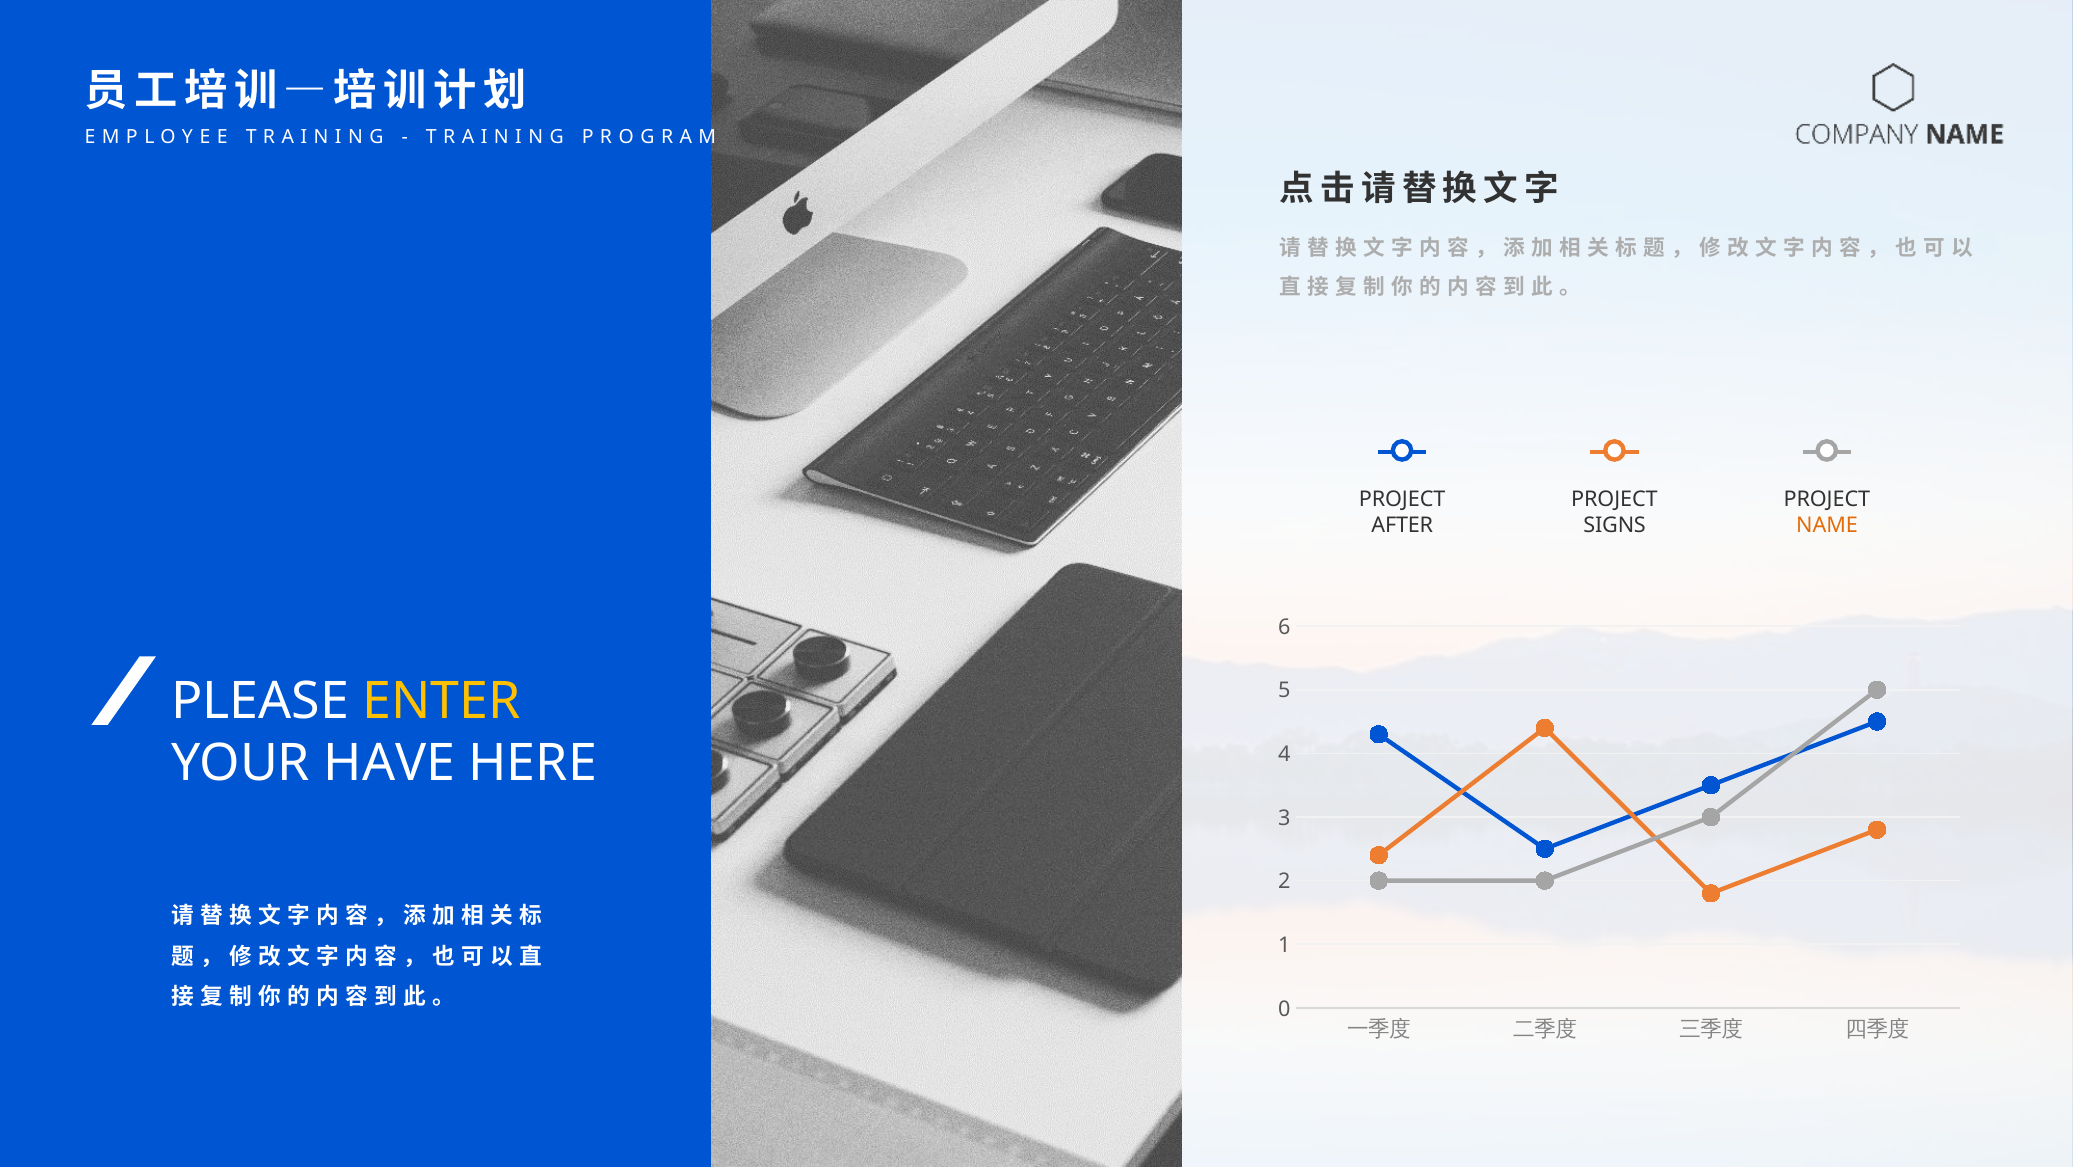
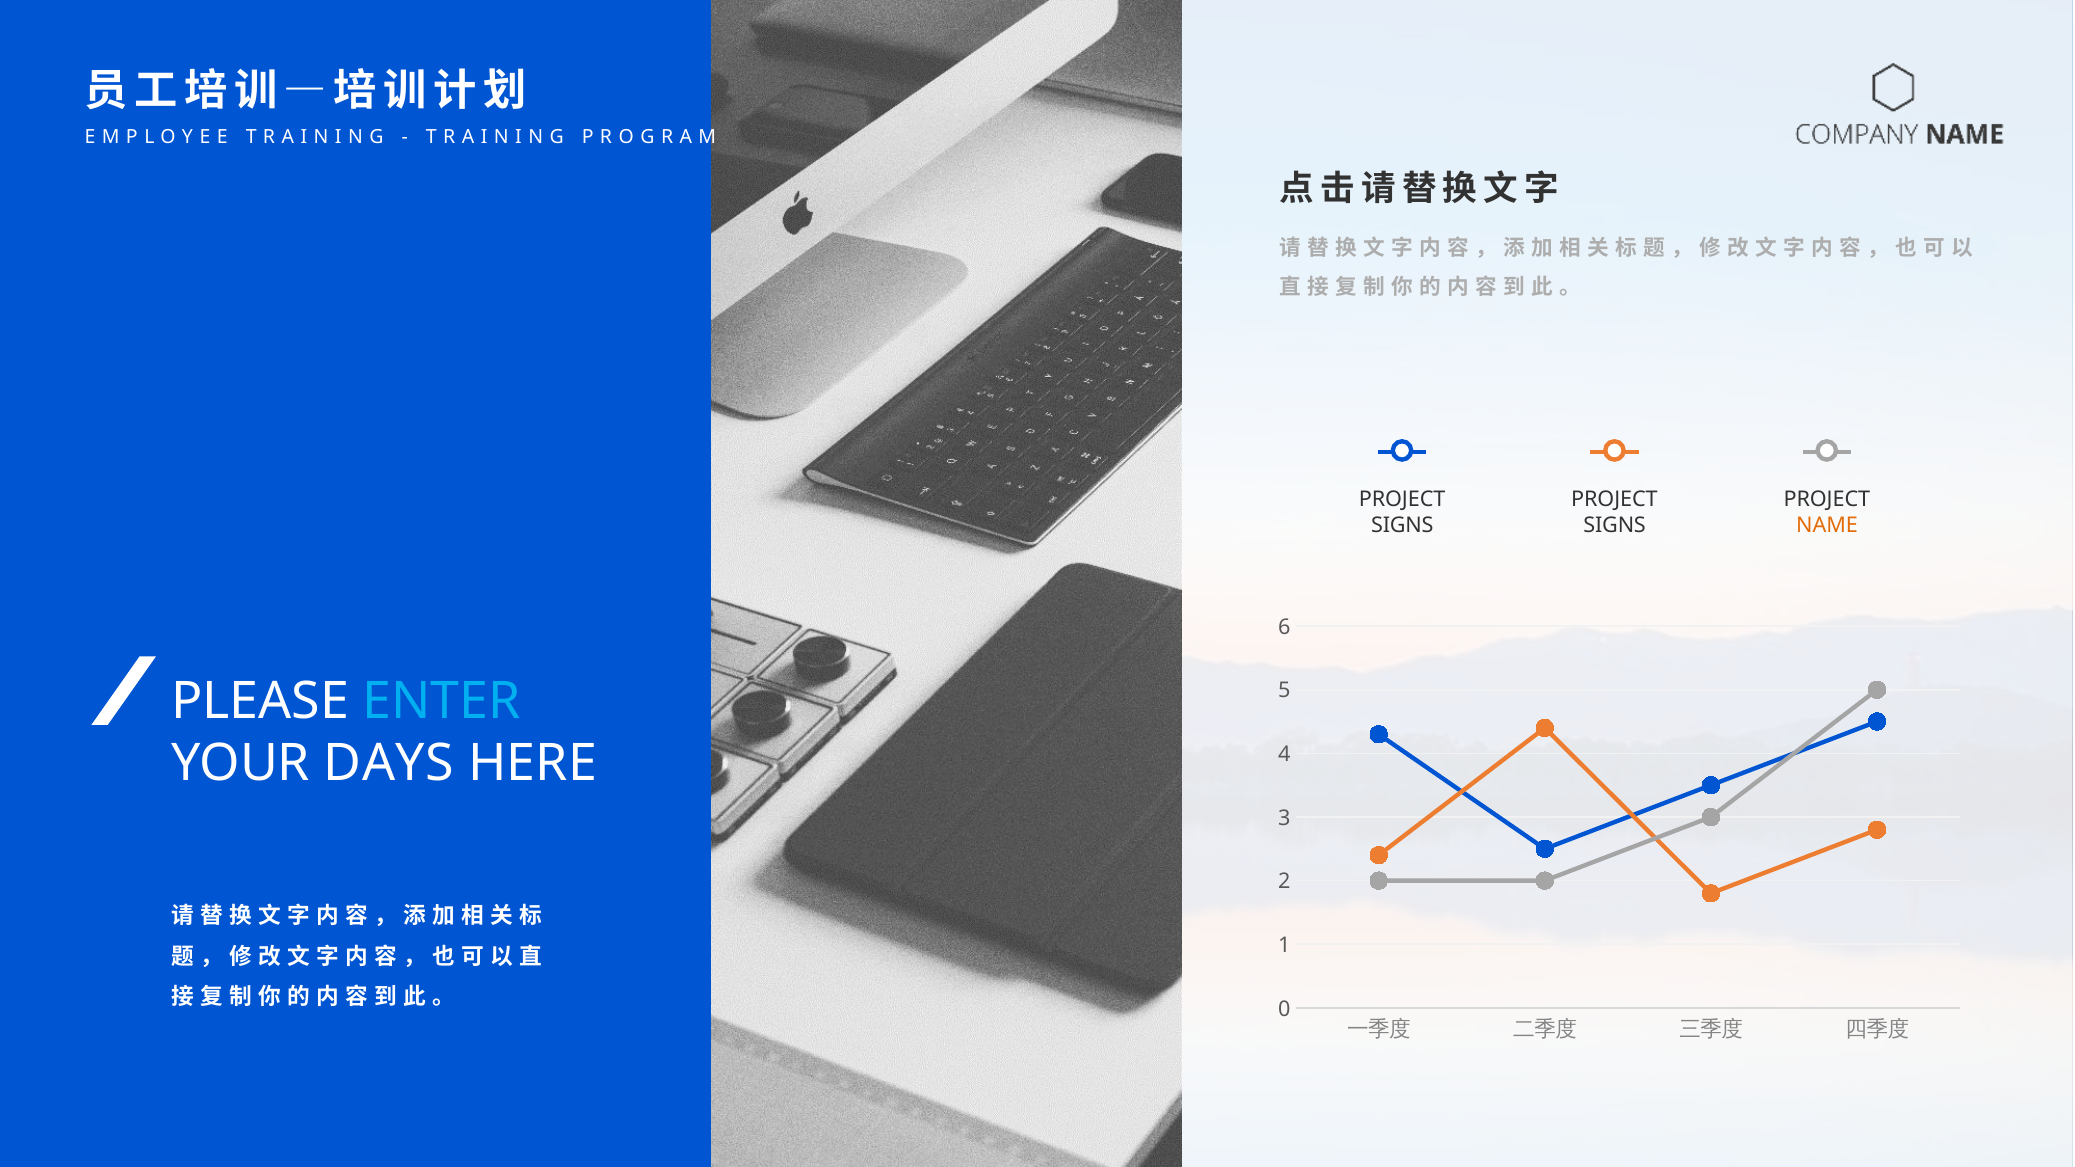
AFTER at (1402, 526): AFTER -> SIGNS
ENTER colour: yellow -> light blue
HAVE: HAVE -> DAYS
